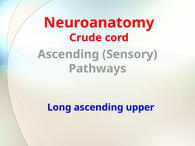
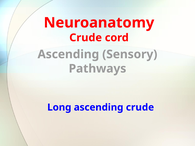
ascending upper: upper -> crude
